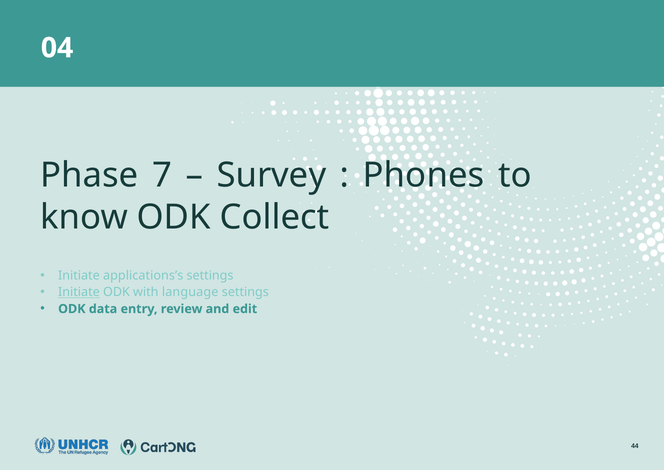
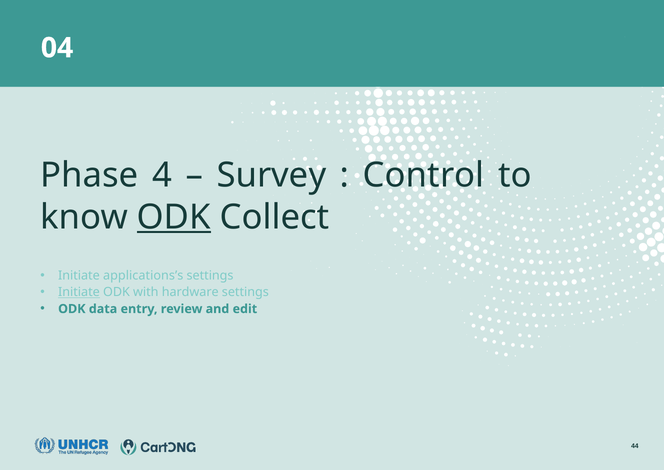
7: 7 -> 4
Phones: Phones -> Control
ODK at (174, 217) underline: none -> present
language: language -> hardware
